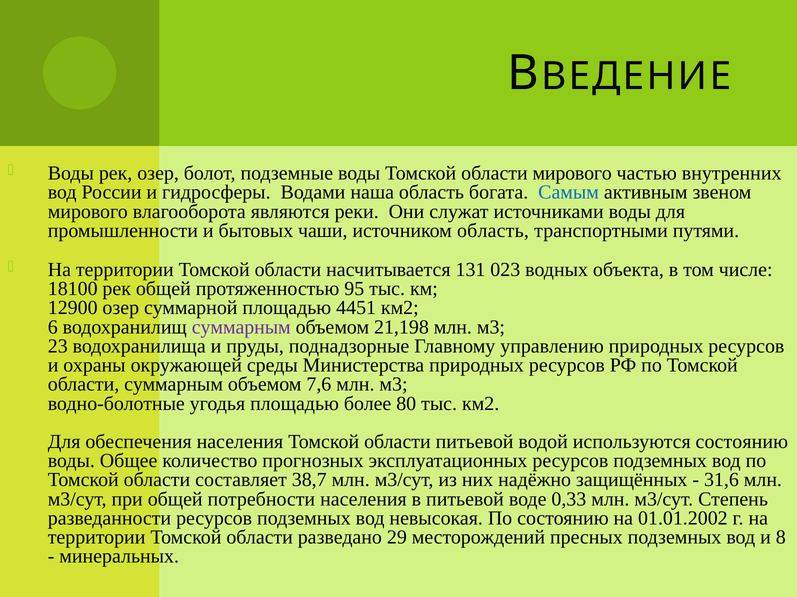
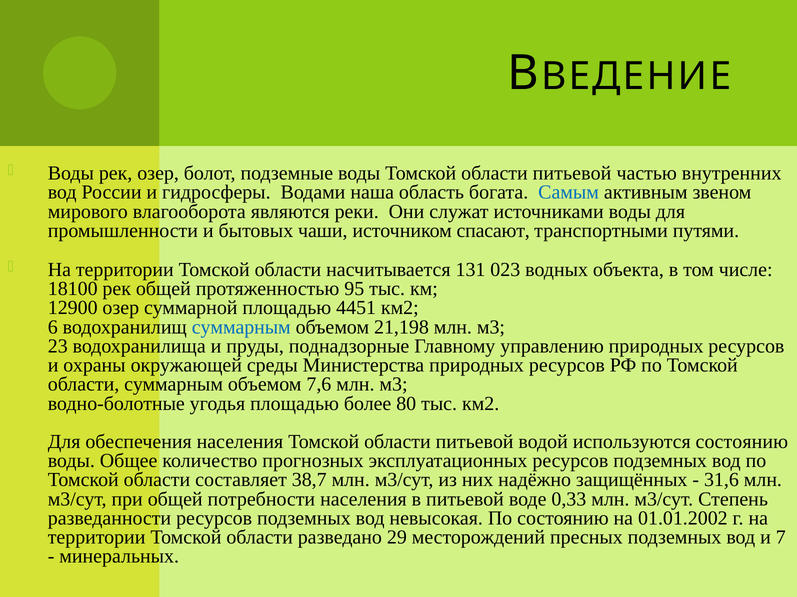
воды Томской области мирового: мирового -> питьевой
источником область: область -> спасают
суммарным at (241, 327) colour: purple -> blue
8: 8 -> 7
